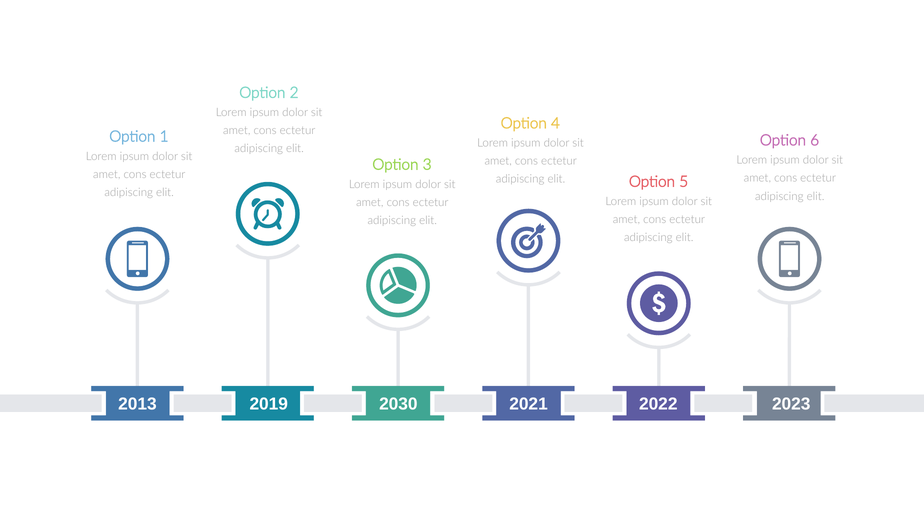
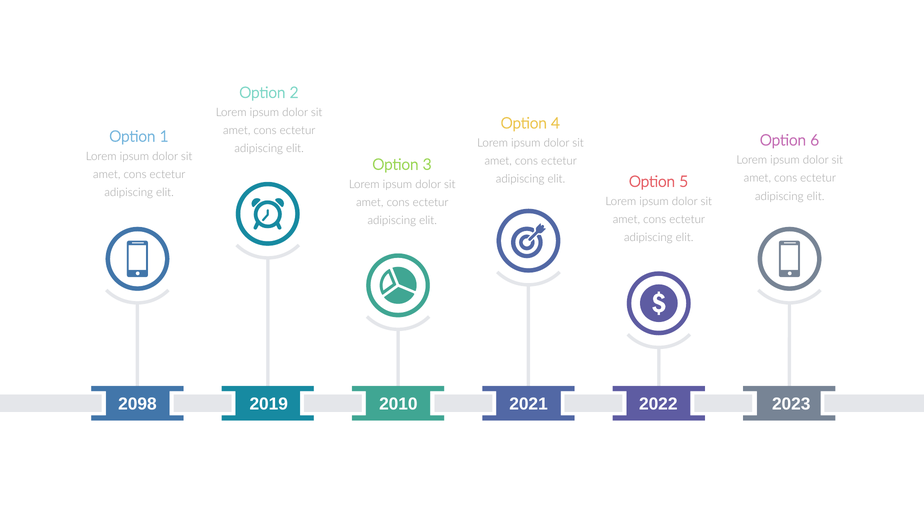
2013: 2013 -> 2098
2030: 2030 -> 2010
